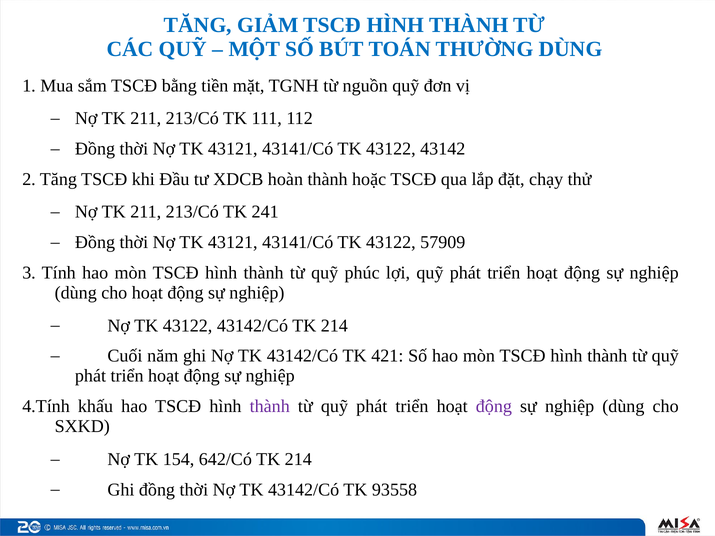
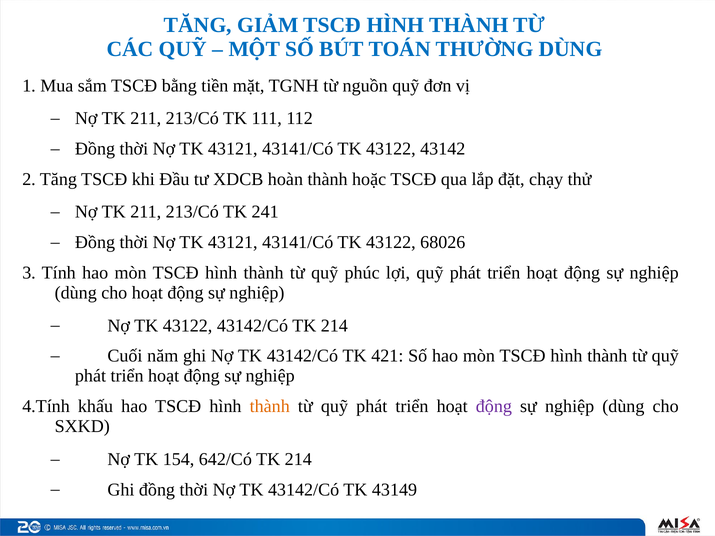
57909: 57909 -> 68026
thành at (270, 407) colour: purple -> orange
93558: 93558 -> 43149
